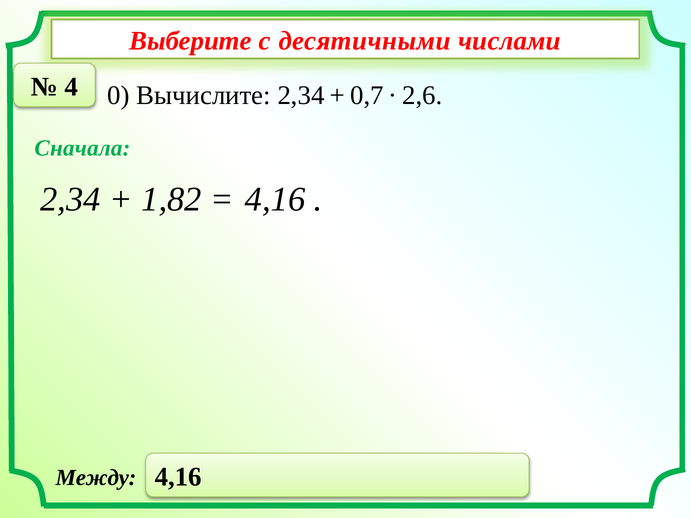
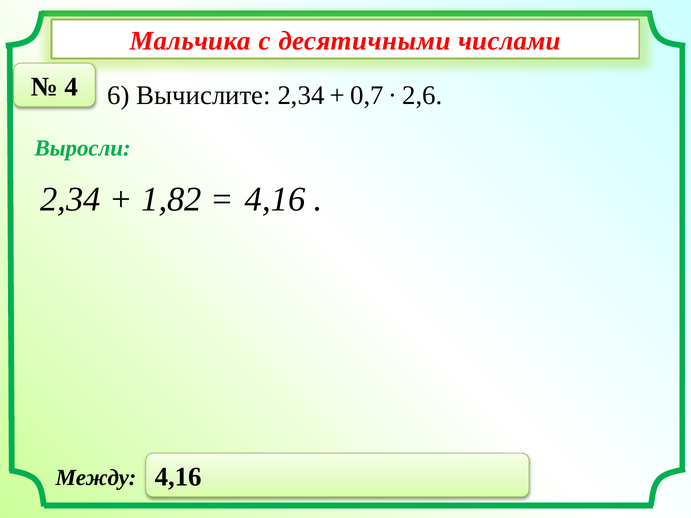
Выберите: Выберите -> Мальчика
0: 0 -> 6
Сначала: Сначала -> Выросли
